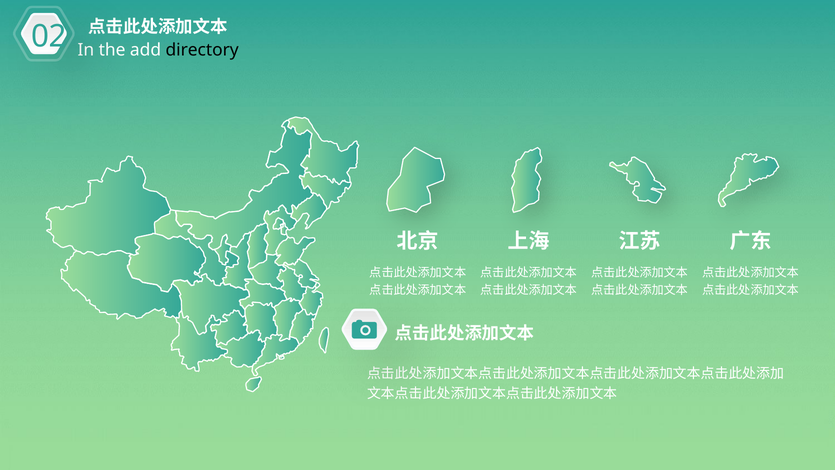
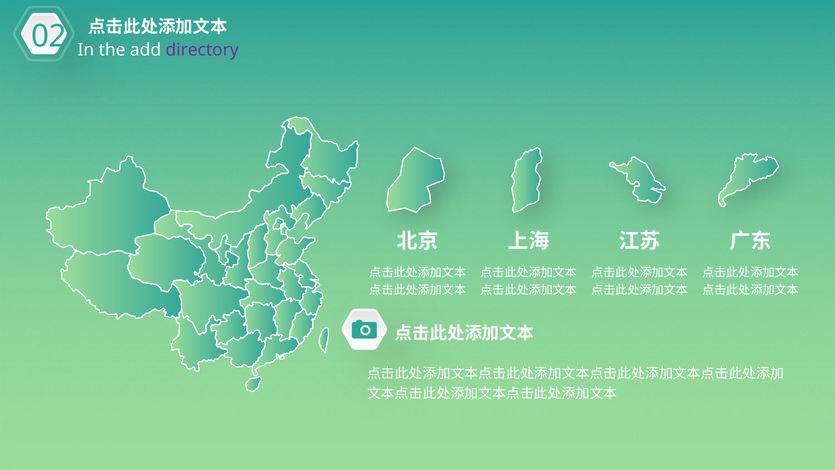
directory colour: black -> purple
